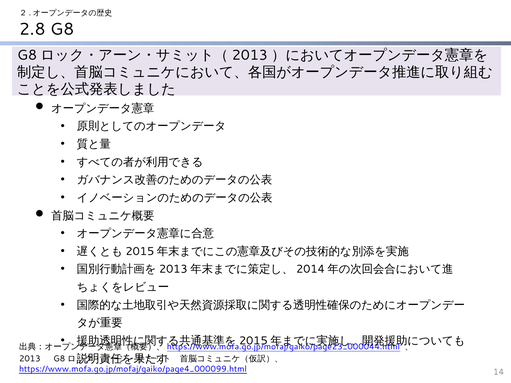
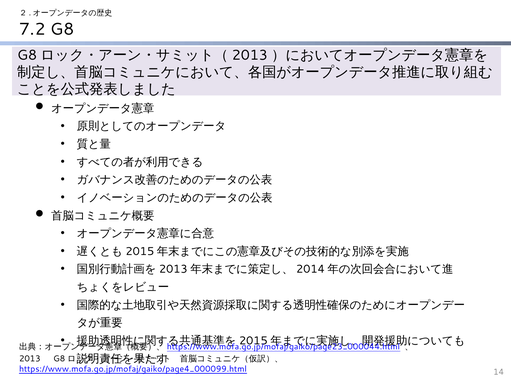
2.8: 2.8 -> 7.2
